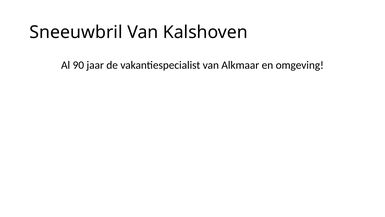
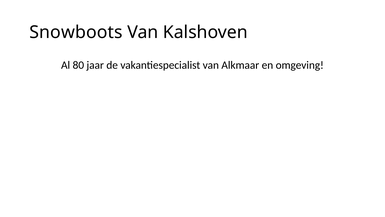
Sneeuwbril: Sneeuwbril -> Snowboots
90: 90 -> 80
